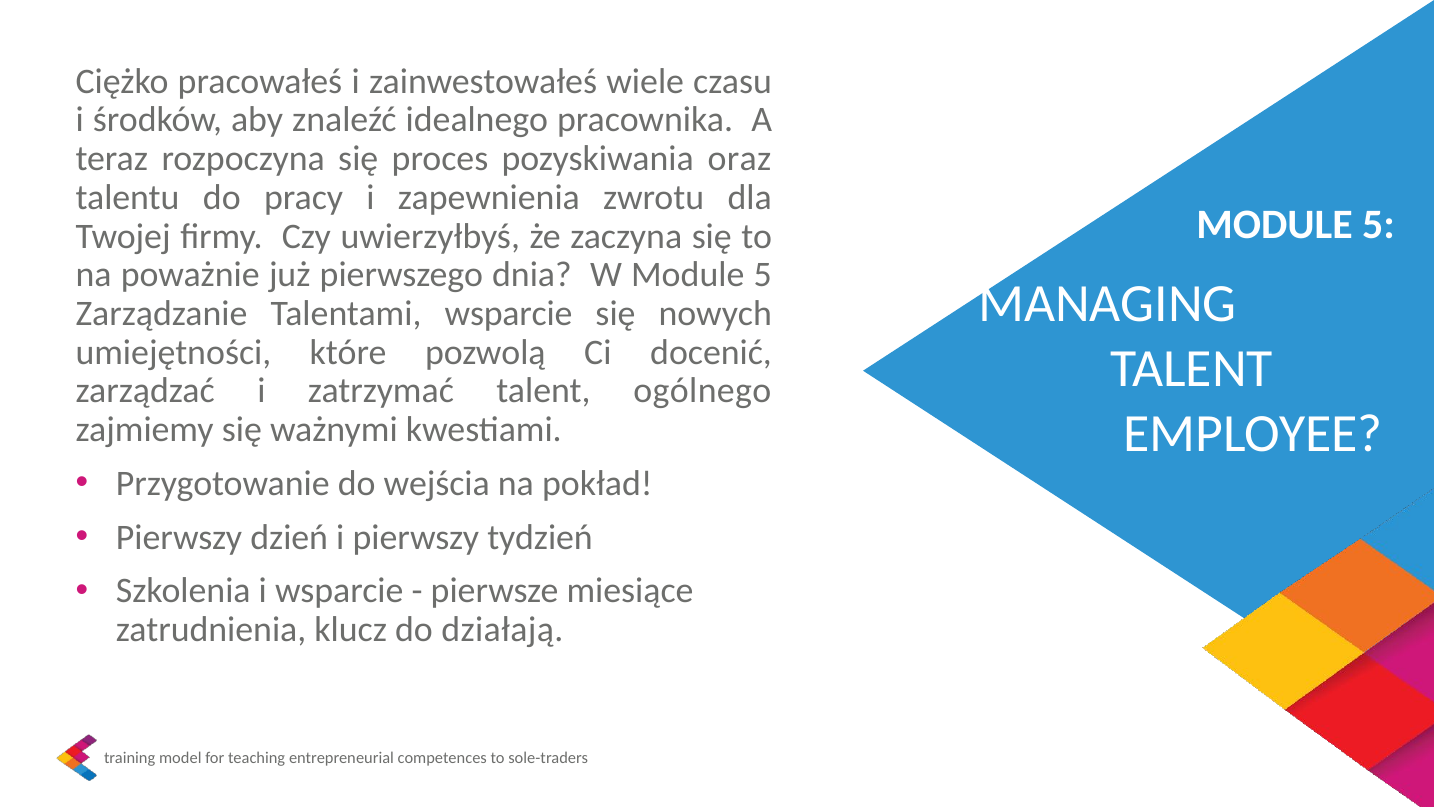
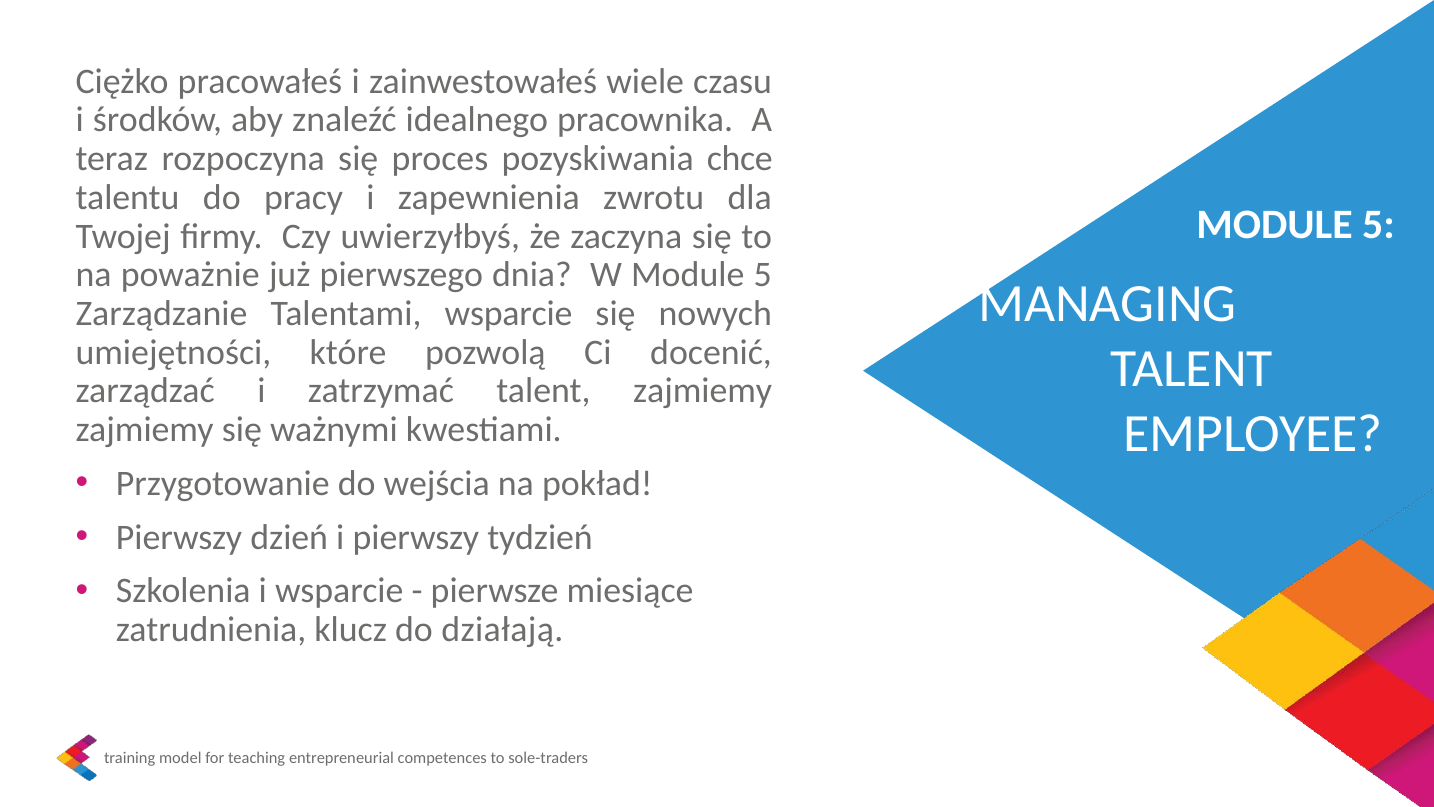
oraz: oraz -> chce
talent ogólnego: ogólnego -> zajmiemy
